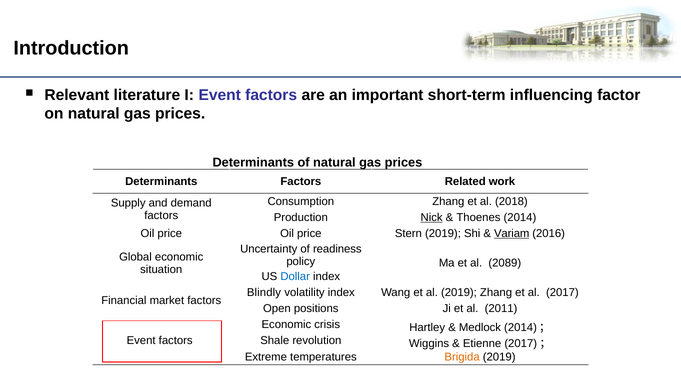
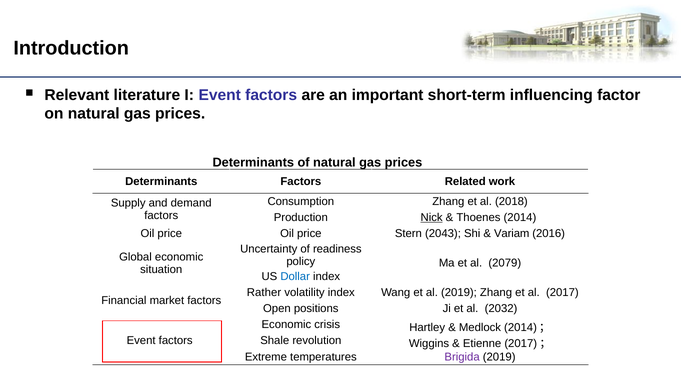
Stern 2019: 2019 -> 2043
Variam underline: present -> none
2089: 2089 -> 2079
Blindly: Blindly -> Rather
2011: 2011 -> 2032
Brigida colour: orange -> purple
